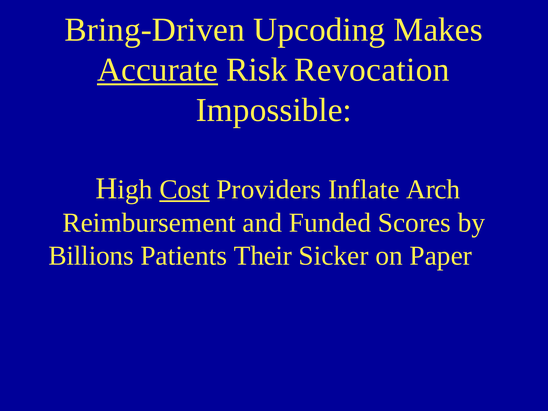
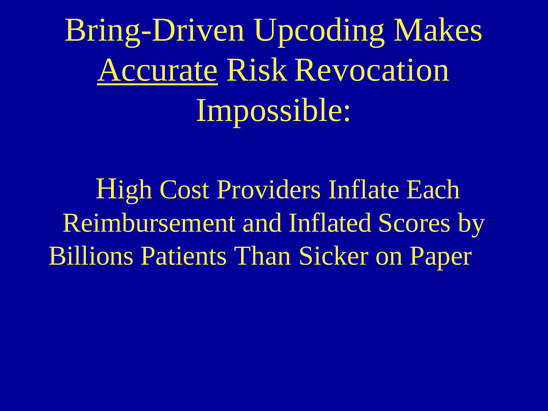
Cost underline: present -> none
Arch: Arch -> Each
Funded: Funded -> Inflated
Their: Their -> Than
